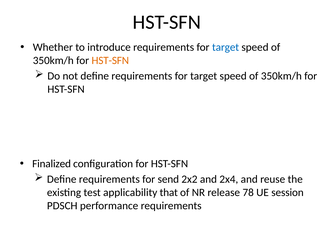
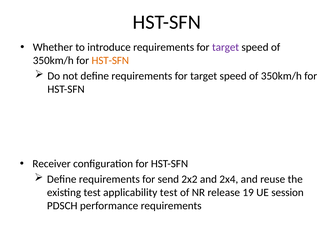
target at (226, 47) colour: blue -> purple
Finalized: Finalized -> Receiver
applicability that: that -> test
78: 78 -> 19
